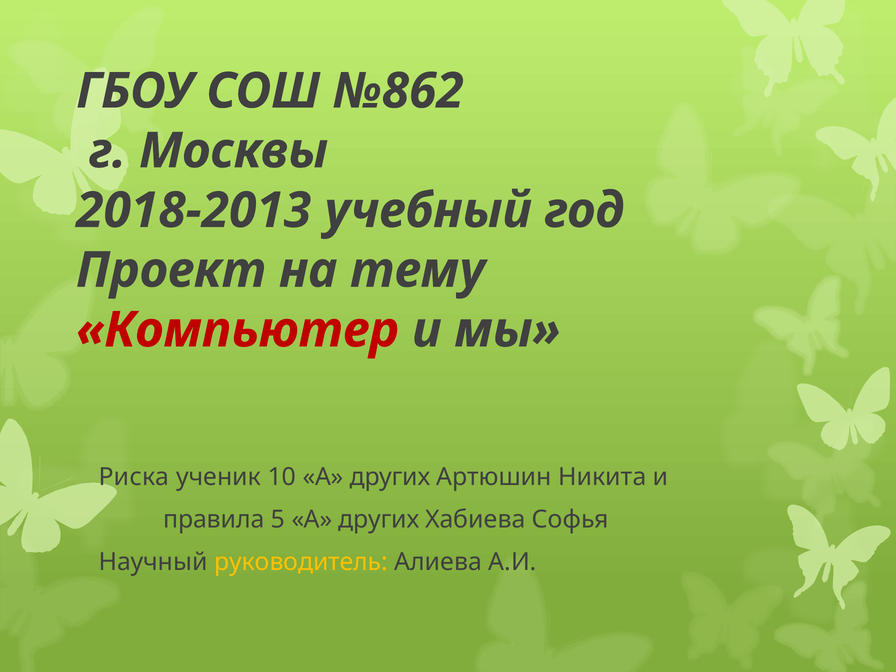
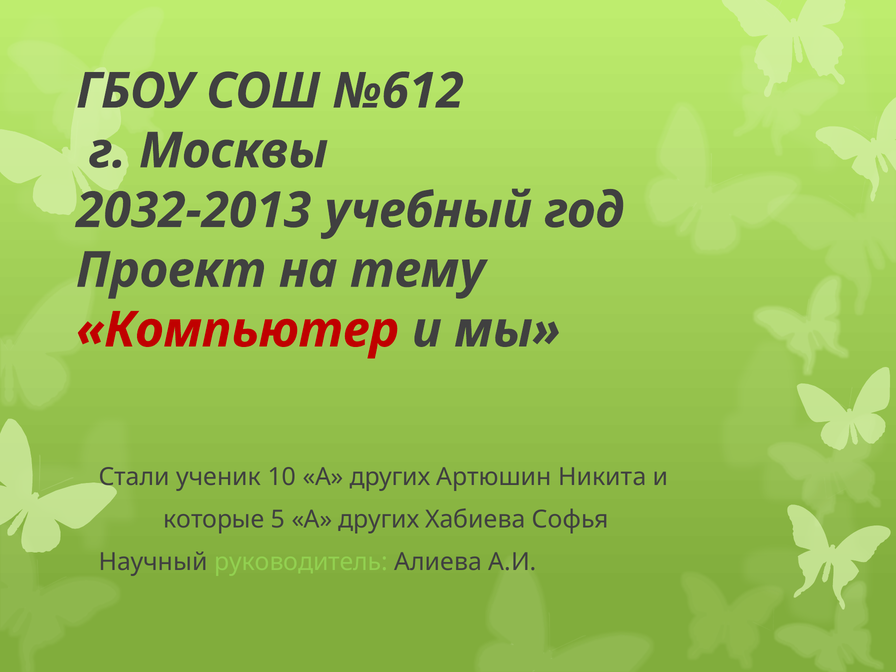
№862: №862 -> №612
2018-2013: 2018-2013 -> 2032-2013
Риска: Риска -> Стали
правила: правила -> которые
руководитель colour: yellow -> light green
